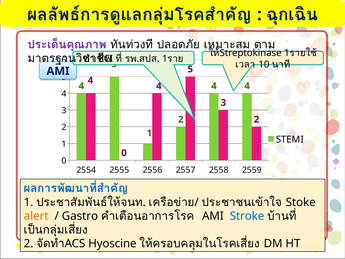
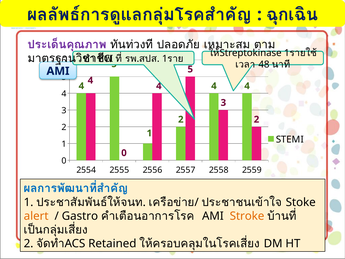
10: 10 -> 48
Stroke colour: blue -> orange
Hyoscine: Hyoscine -> Retained
